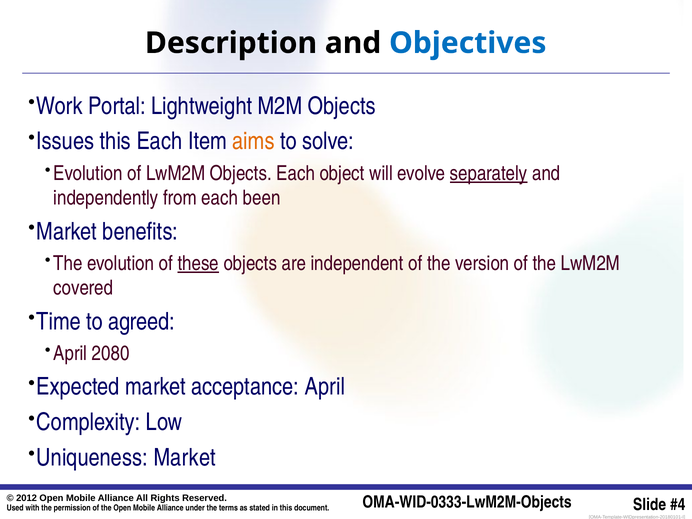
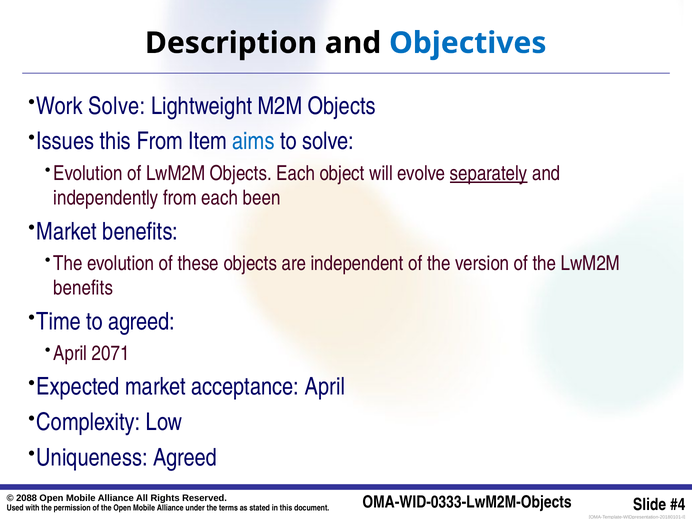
Work Portal: Portal -> Solve
this Each: Each -> From
aims colour: orange -> blue
these underline: present -> none
covered at (83, 288): covered -> benefits
2080: 2080 -> 2071
Uniqueness Market: Market -> Agreed
2012: 2012 -> 2088
